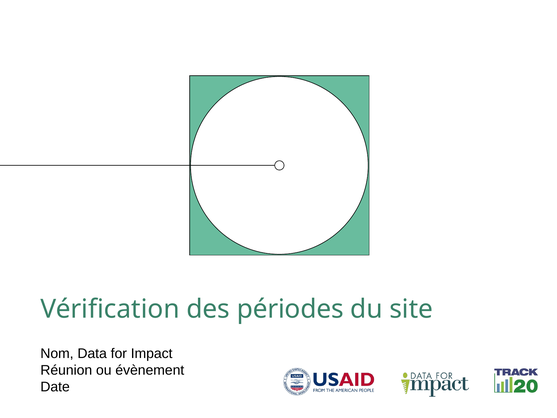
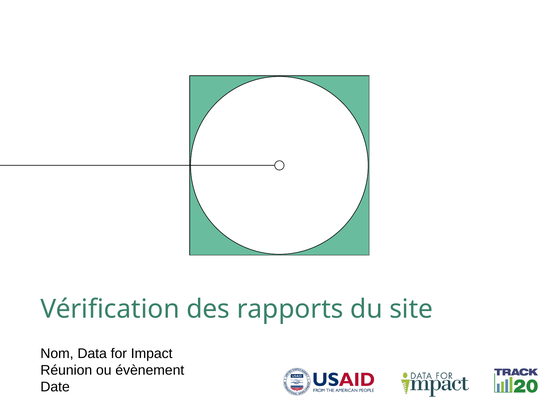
périodes: périodes -> rapports
